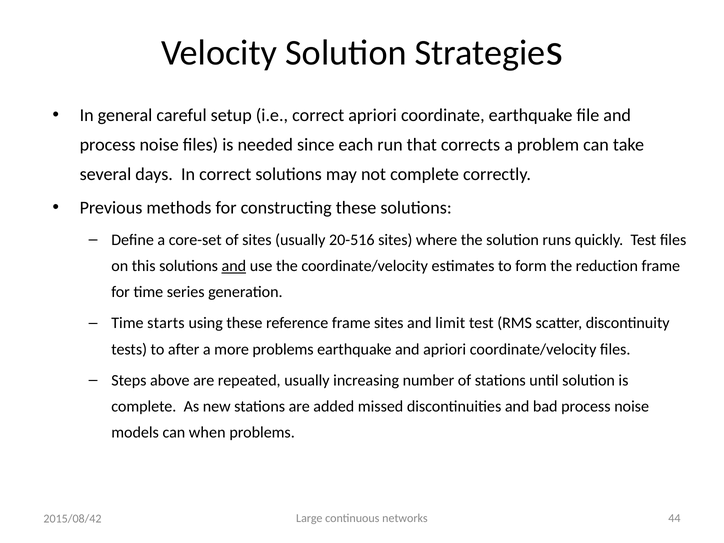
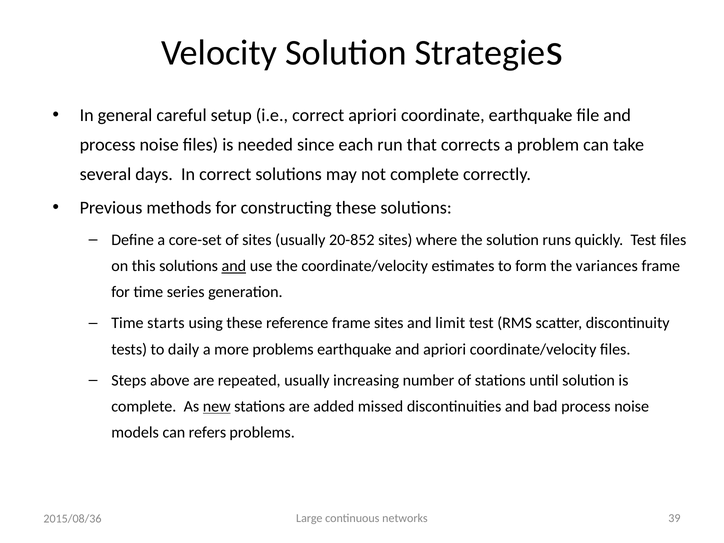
20-516: 20-516 -> 20-852
reduction: reduction -> variances
after: after -> daily
new underline: none -> present
when: when -> refers
44: 44 -> 39
2015/08/42: 2015/08/42 -> 2015/08/36
